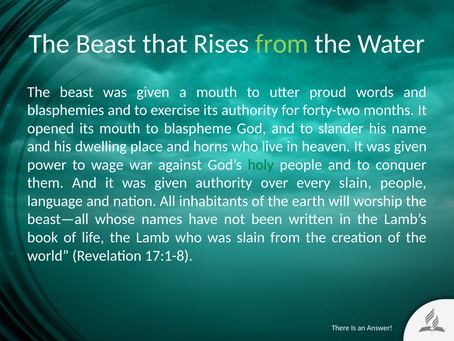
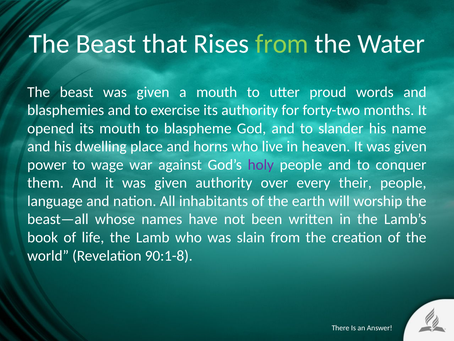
holy colour: green -> purple
every slain: slain -> their
17:1-8: 17:1-8 -> 90:1-8
